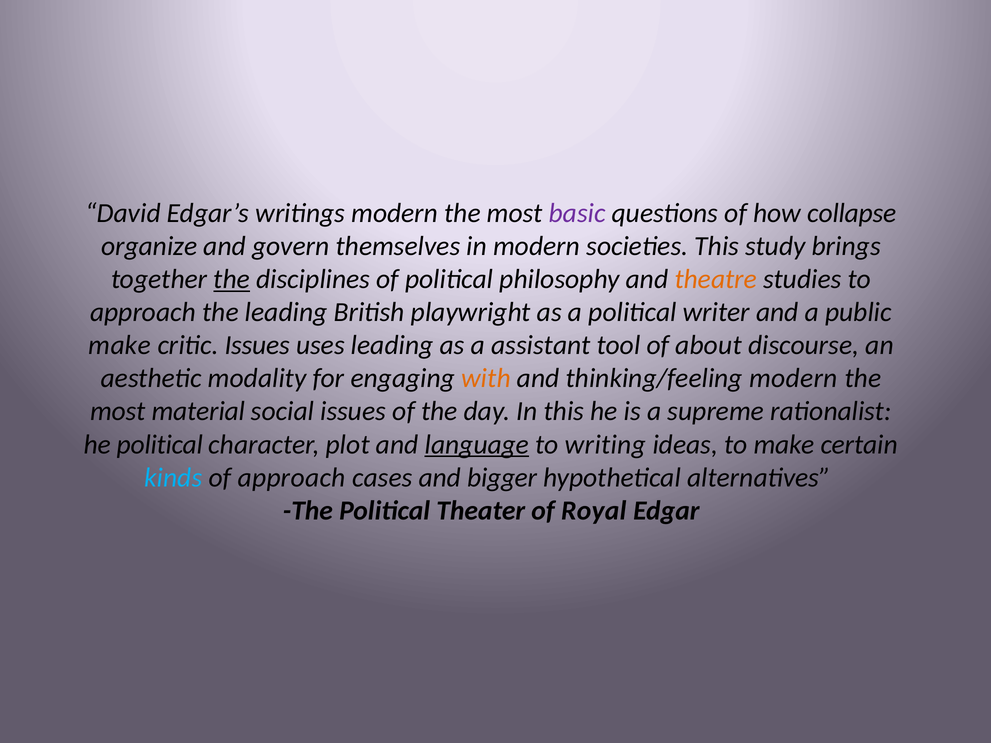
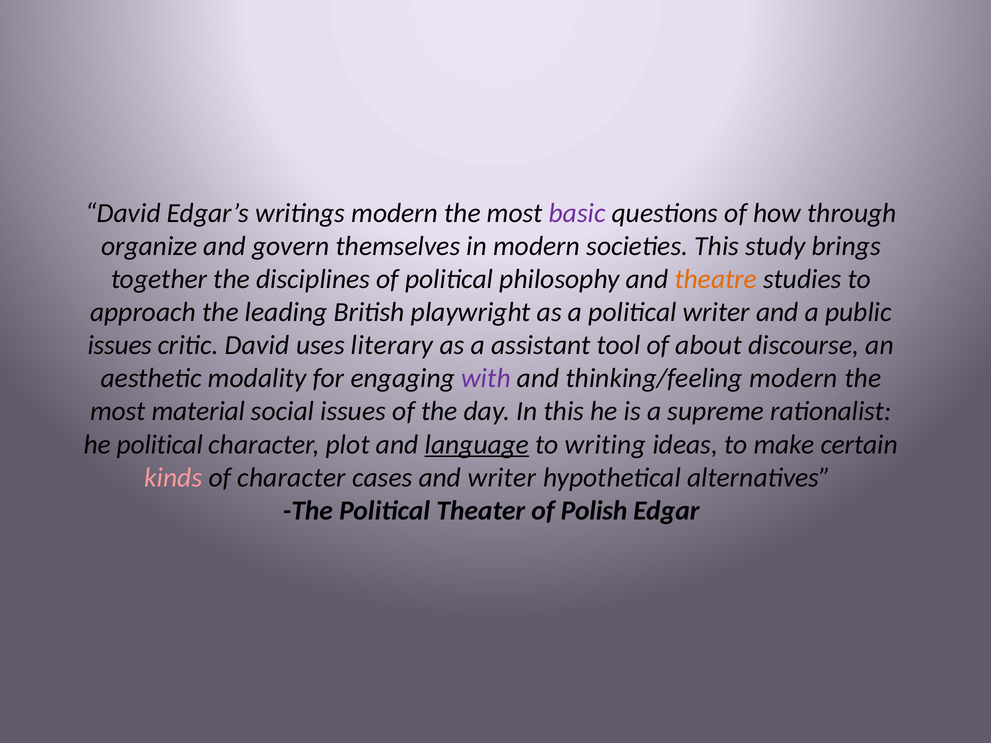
collapse: collapse -> through
the at (232, 279) underline: present -> none
make at (120, 345): make -> issues
critic Issues: Issues -> David
uses leading: leading -> literary
with colour: orange -> purple
kinds colour: light blue -> pink
of approach: approach -> character
and bigger: bigger -> writer
Royal: Royal -> Polish
